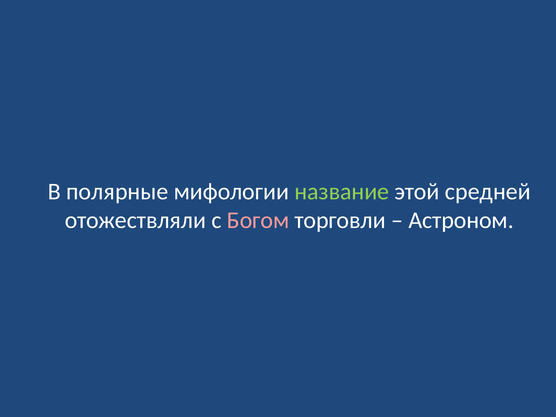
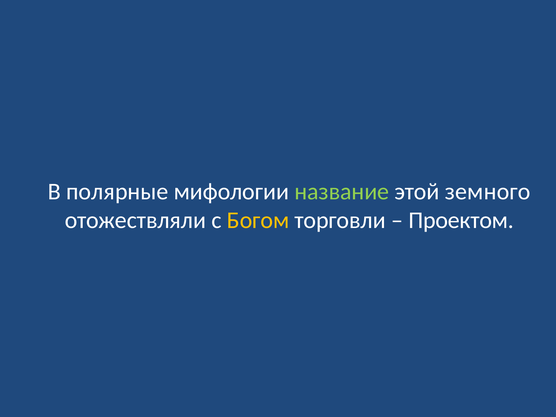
средней: средней -> земного
Богом colour: pink -> yellow
Астроном: Астроном -> Проектом
